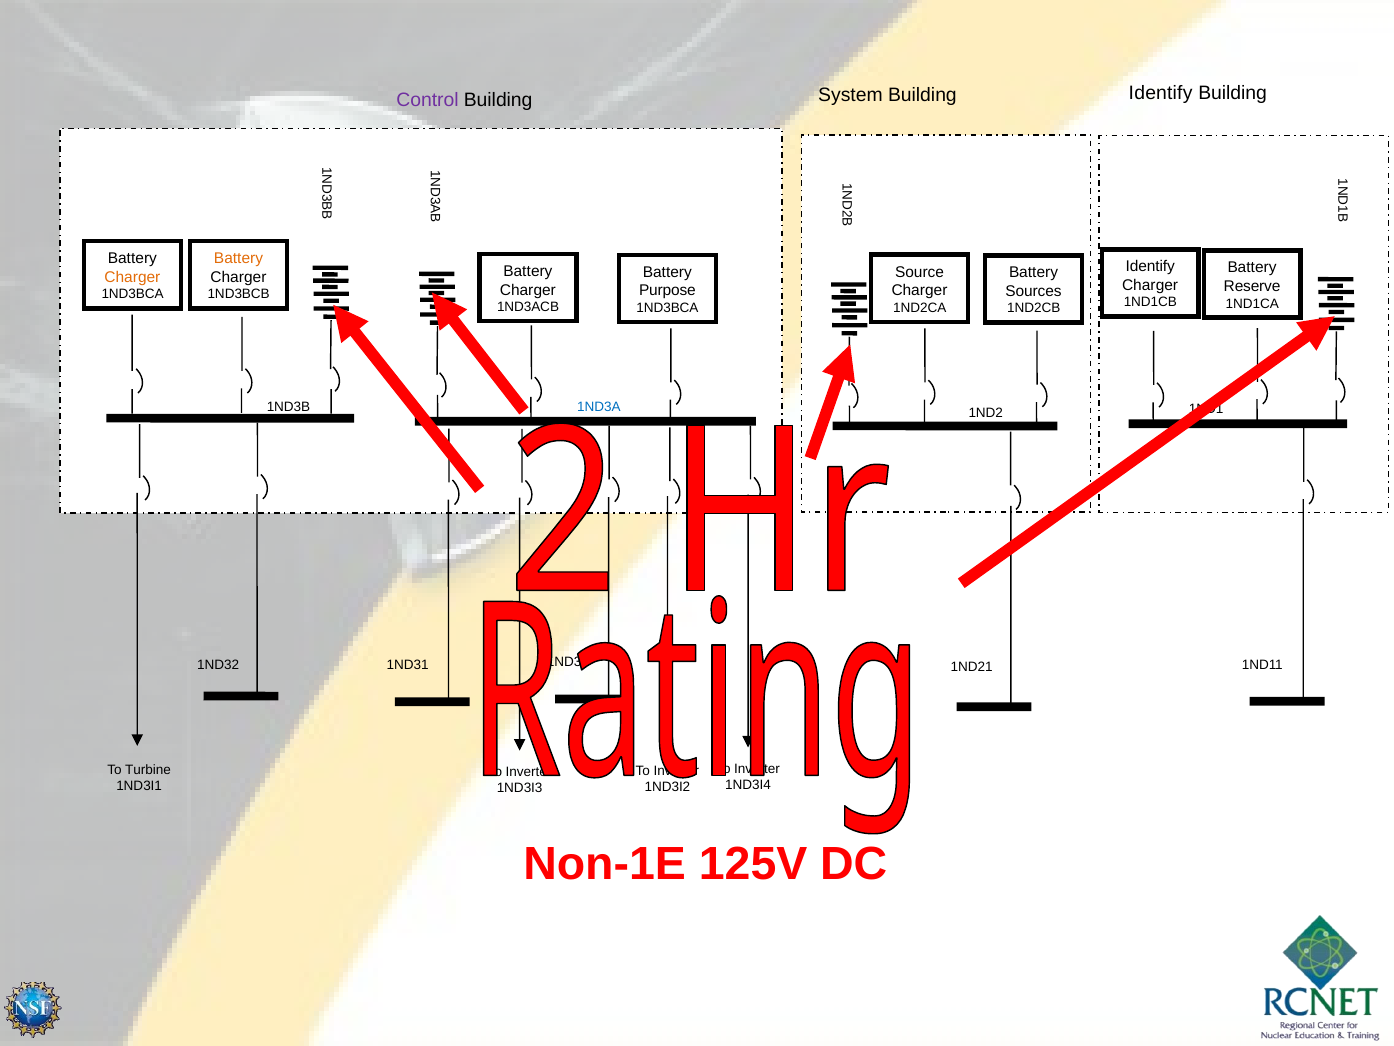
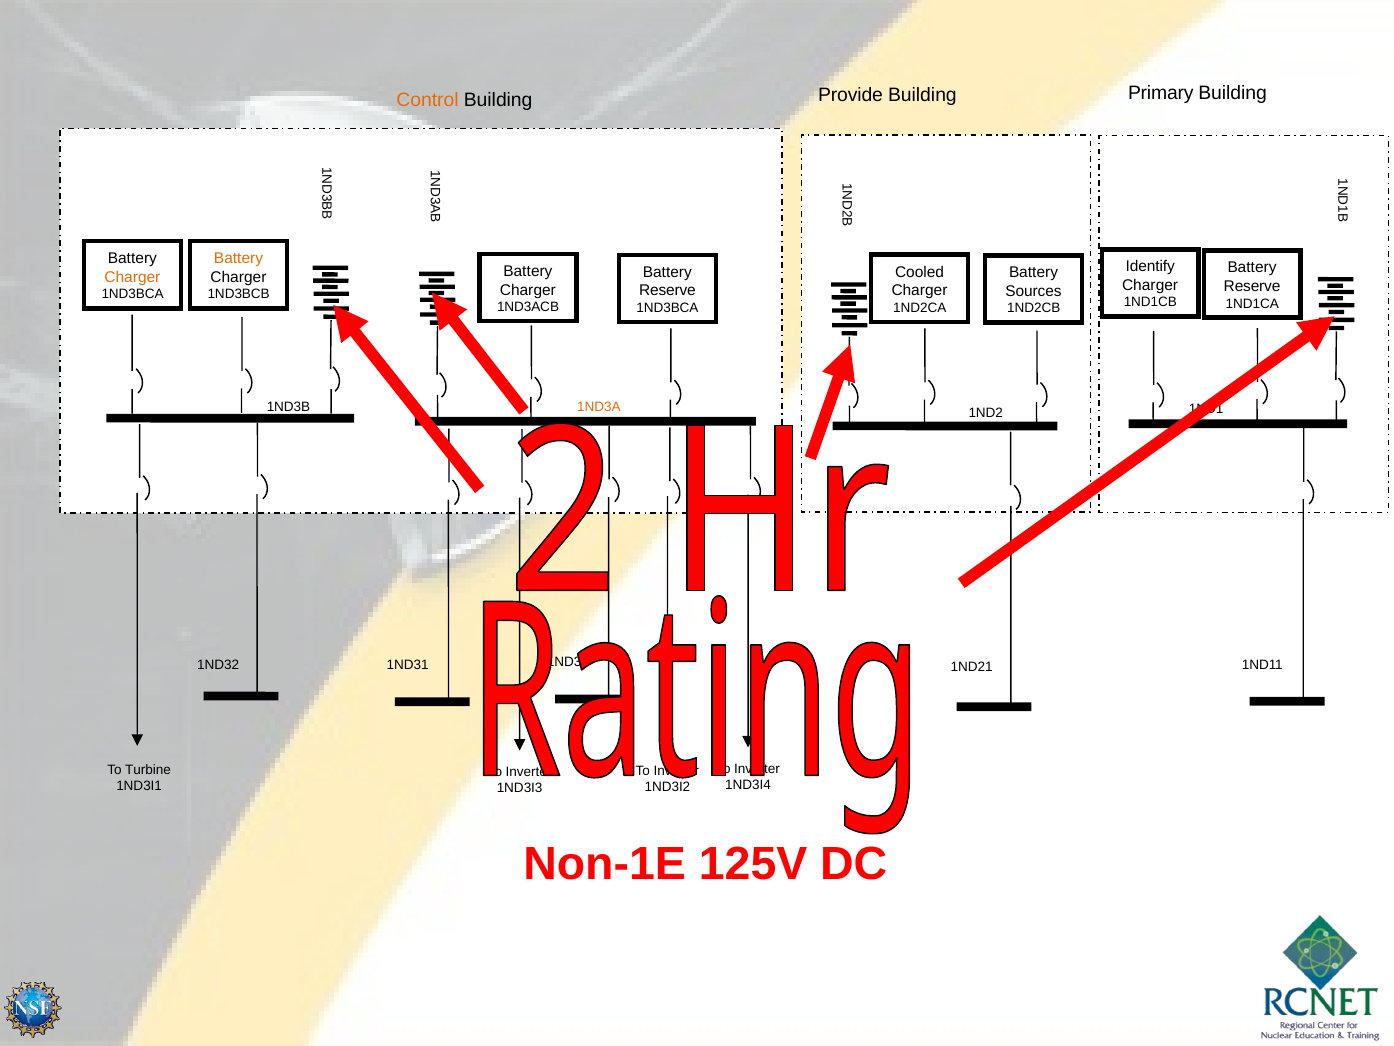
Control colour: purple -> orange
System: System -> Provide
Building Identify: Identify -> Primary
Source: Source -> Cooled
Purpose at (667, 291): Purpose -> Reserve
1ND3A colour: blue -> orange
